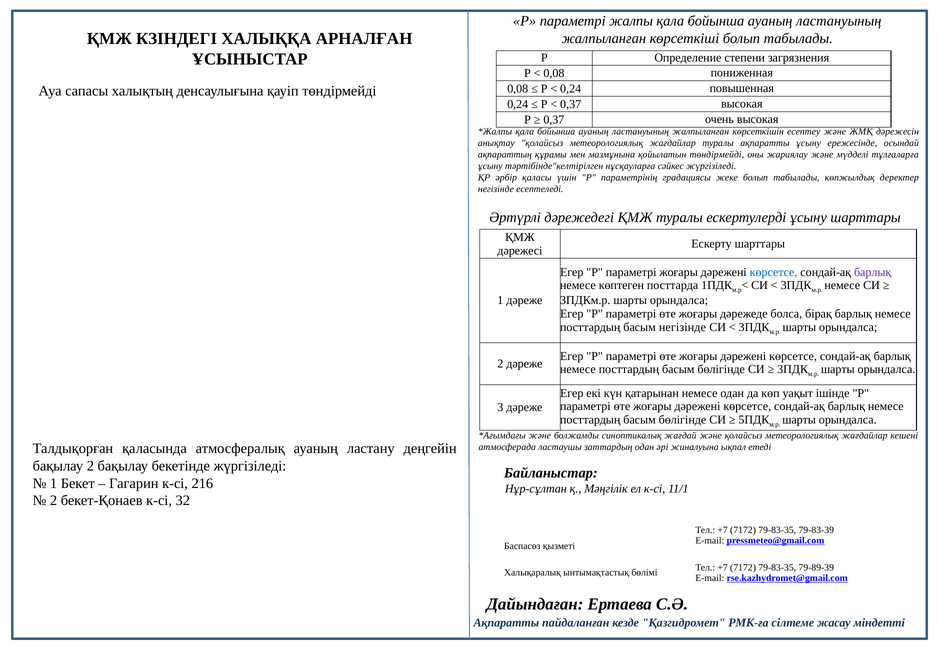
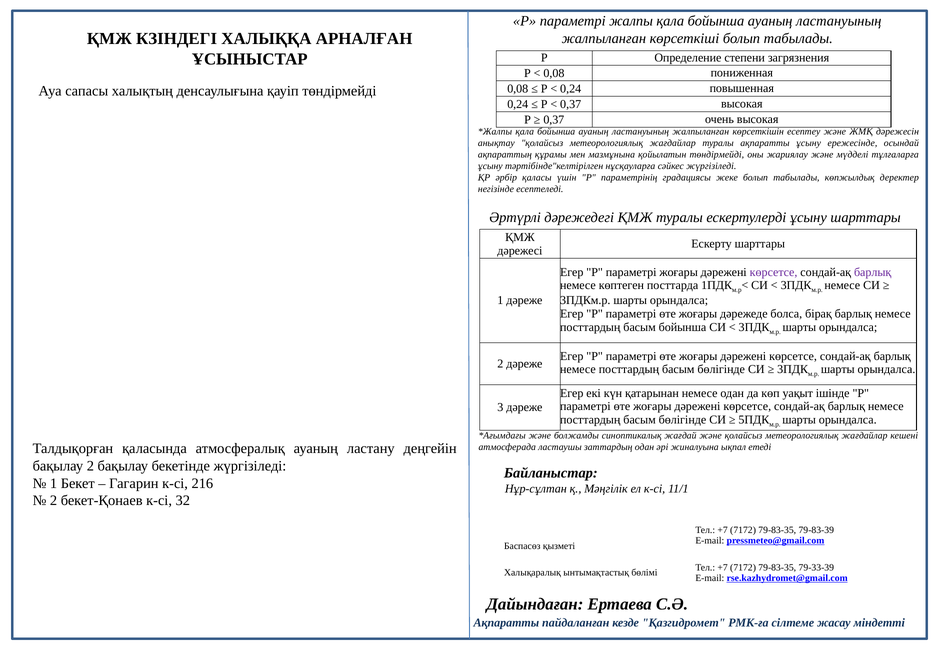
көрсетсе at (774, 272) colour: blue -> purple
басым негізінде: негізінде -> бойынша
79-89-39: 79-89-39 -> 79-33-39
